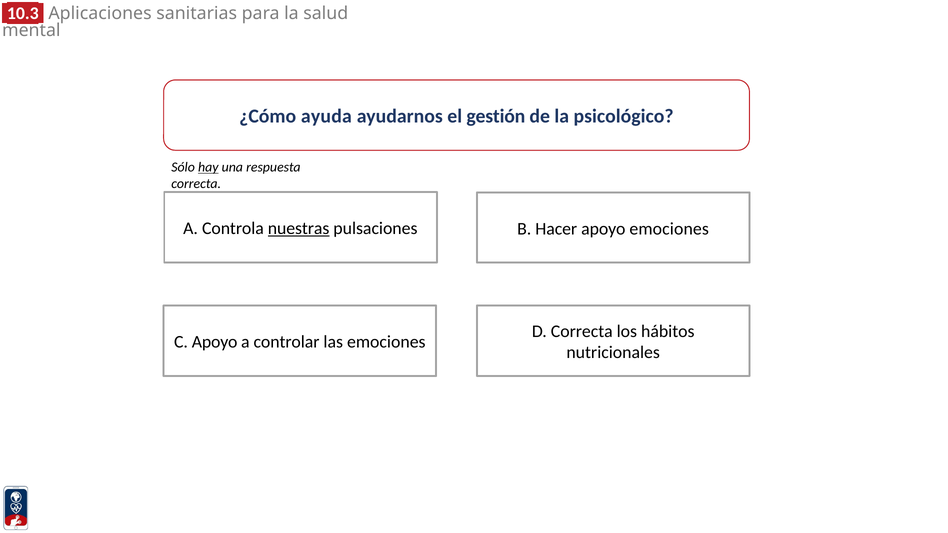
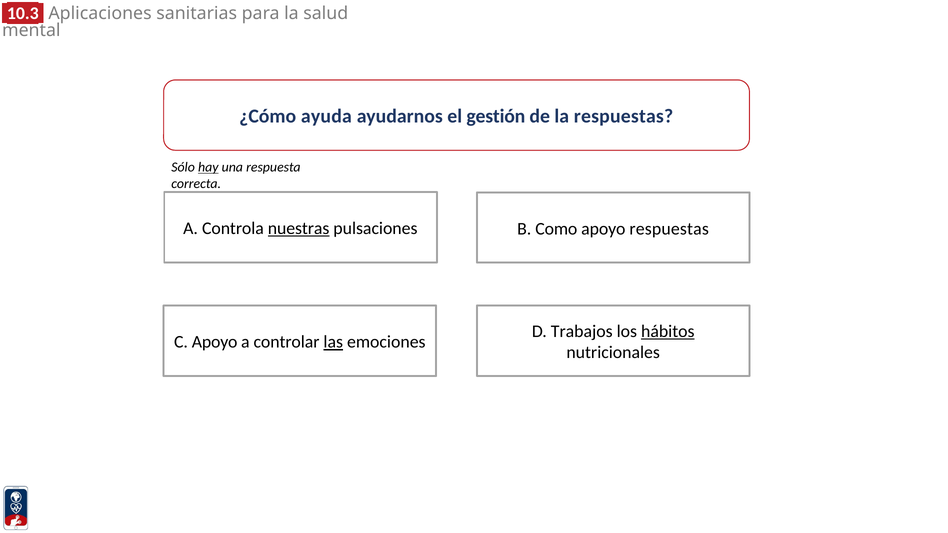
la psicológico: psicológico -> respuestas
Hacer: Hacer -> Como
apoyo emociones: emociones -> respuestas
D Correcta: Correcta -> Trabajos
hábitos underline: none -> present
las underline: none -> present
